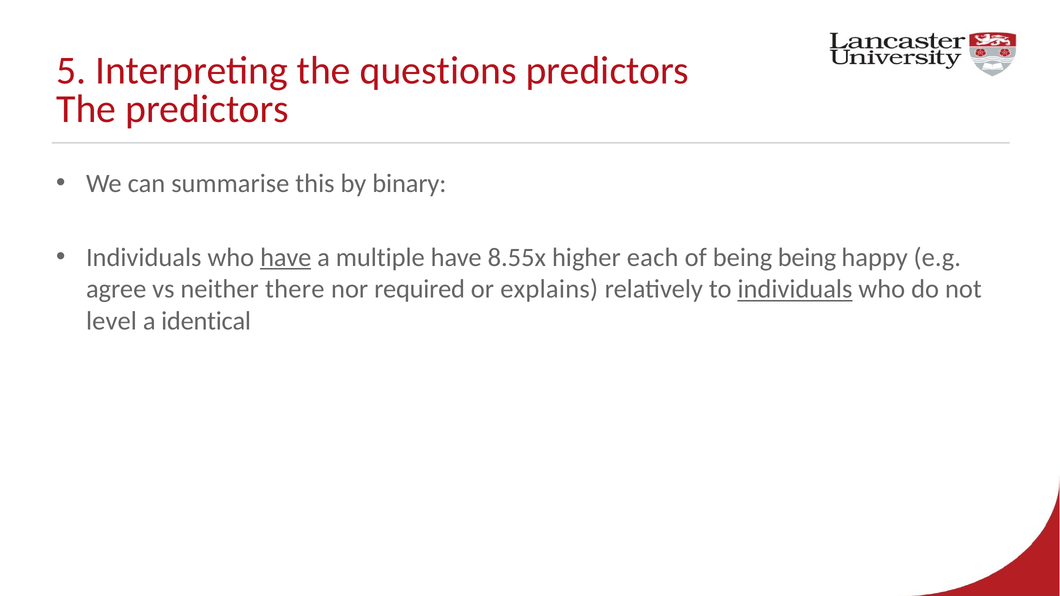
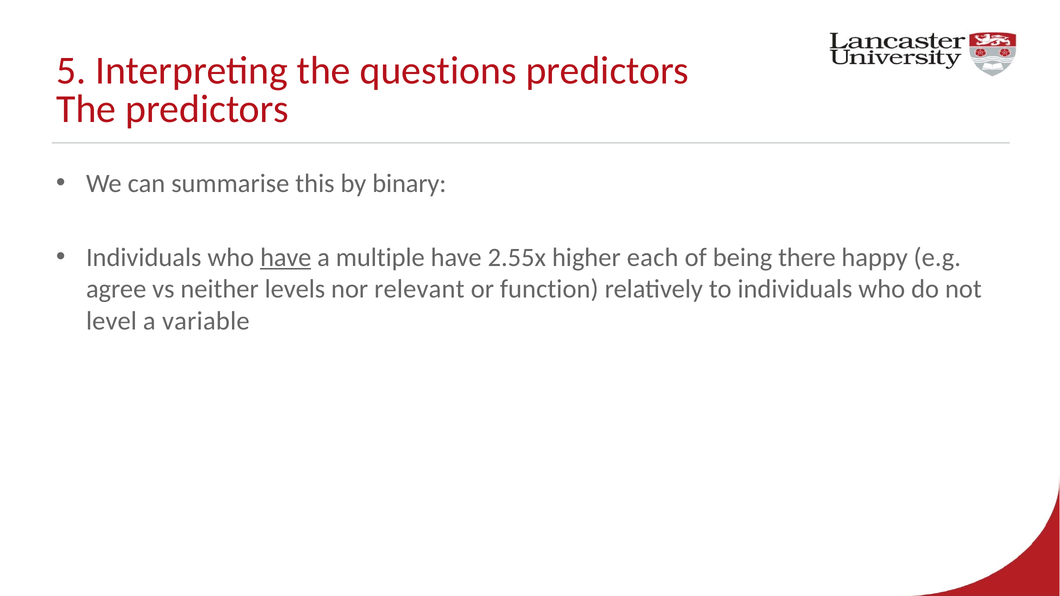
8.55x: 8.55x -> 2.55x
being being: being -> there
there: there -> levels
required: required -> relevant
explains: explains -> function
individuals at (795, 289) underline: present -> none
identical: identical -> variable
